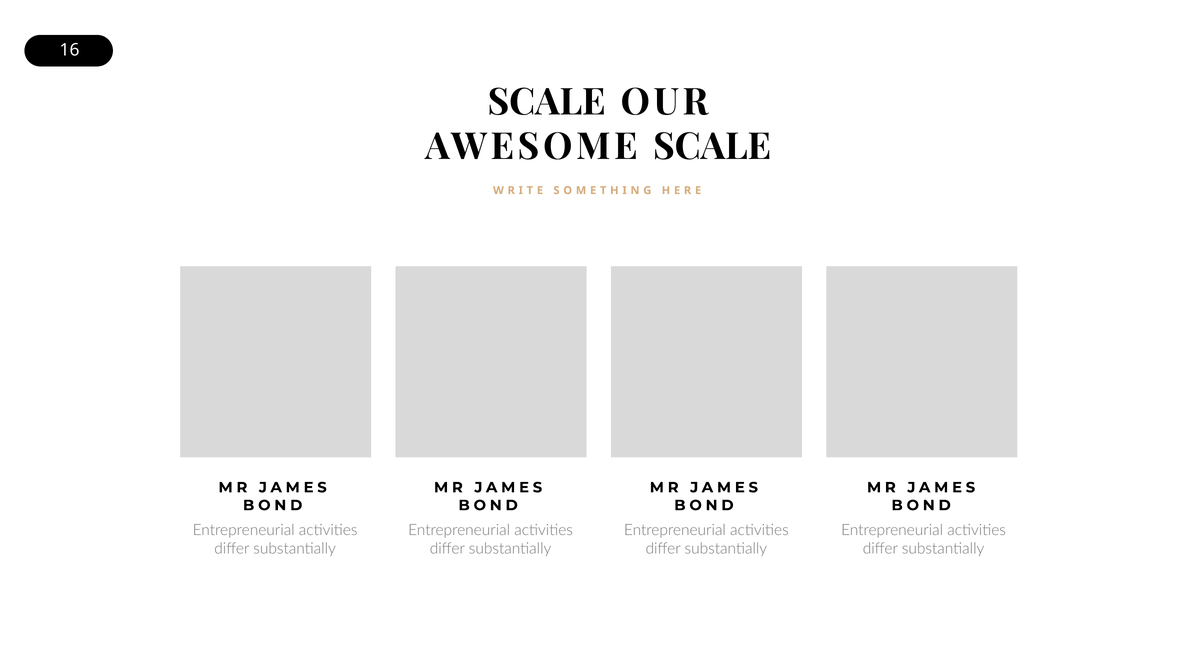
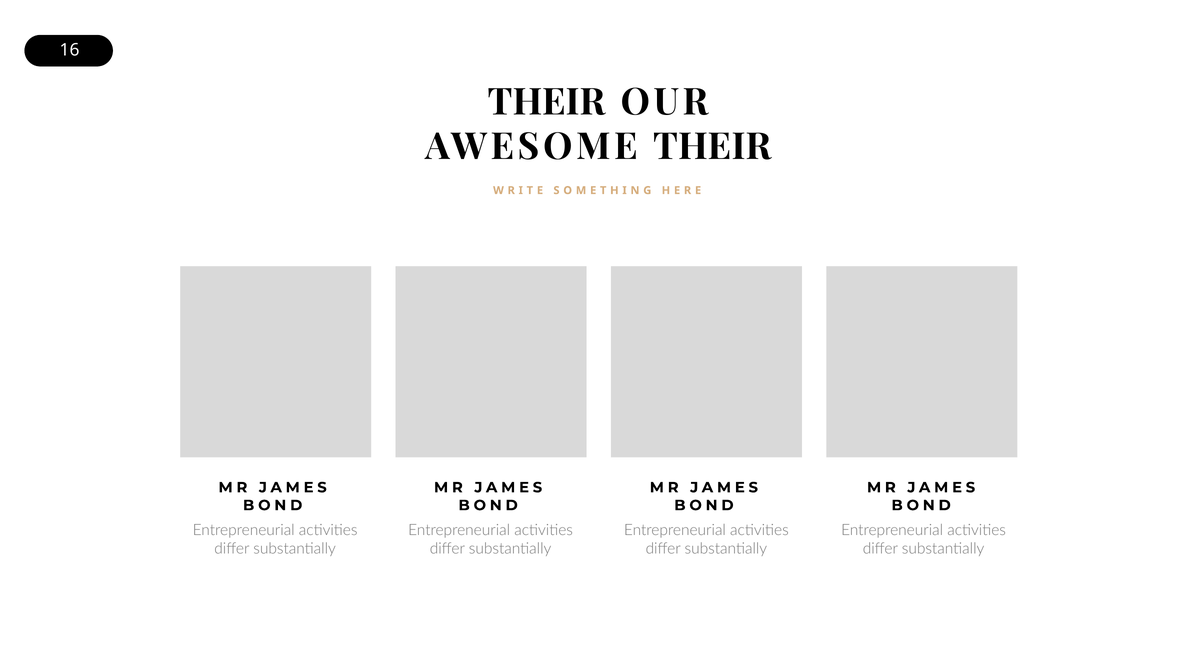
SCALE at (547, 102): SCALE -> THEIR
AWESOME SCALE: SCALE -> THEIR
